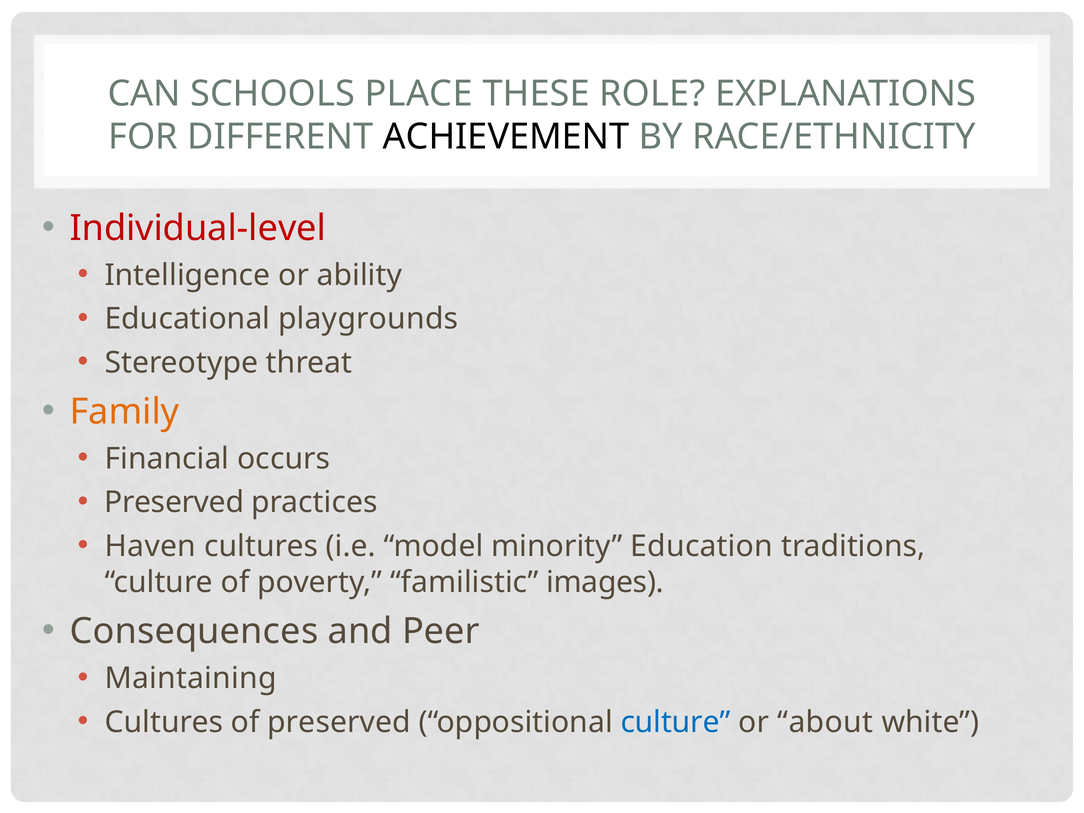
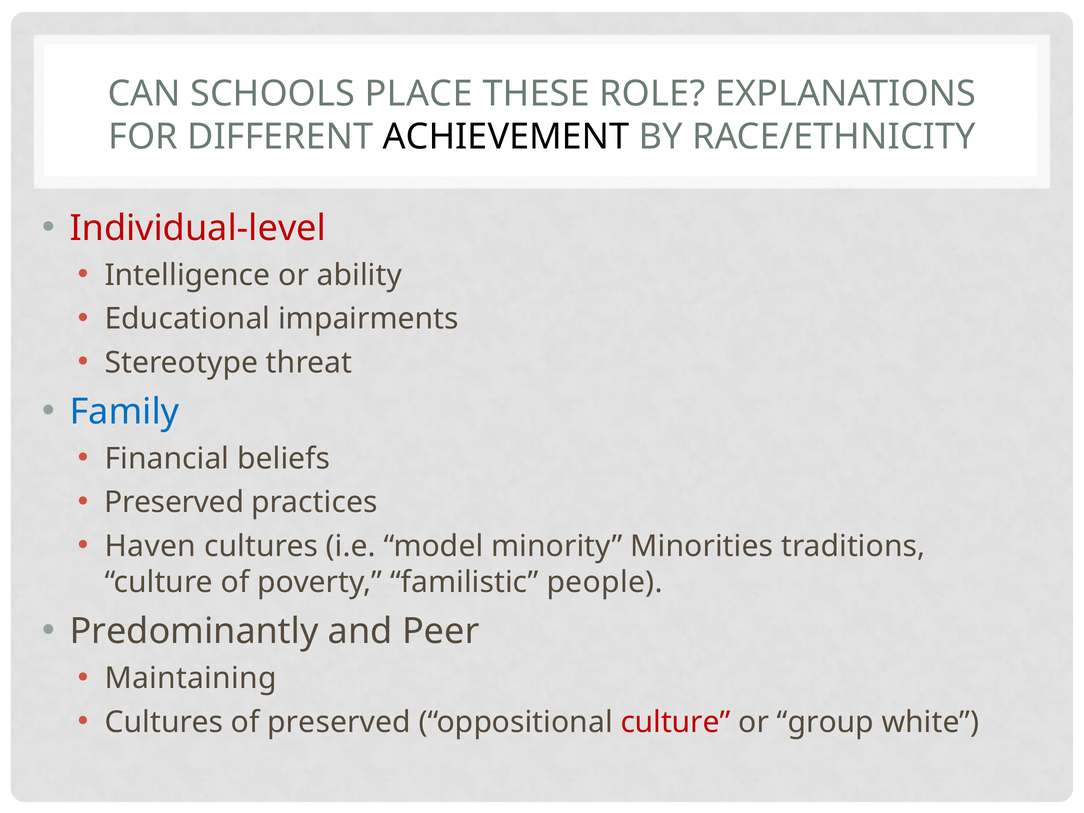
playgrounds: playgrounds -> impairments
Family colour: orange -> blue
occurs: occurs -> beliefs
Education: Education -> Minorities
images: images -> people
Consequences: Consequences -> Predominantly
culture at (676, 722) colour: blue -> red
about: about -> group
